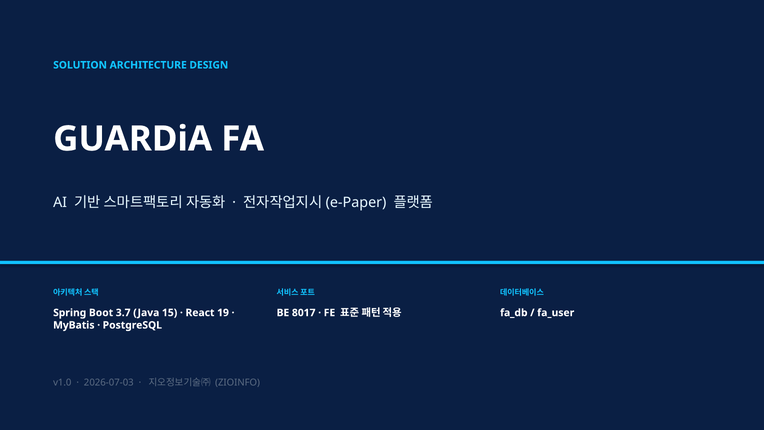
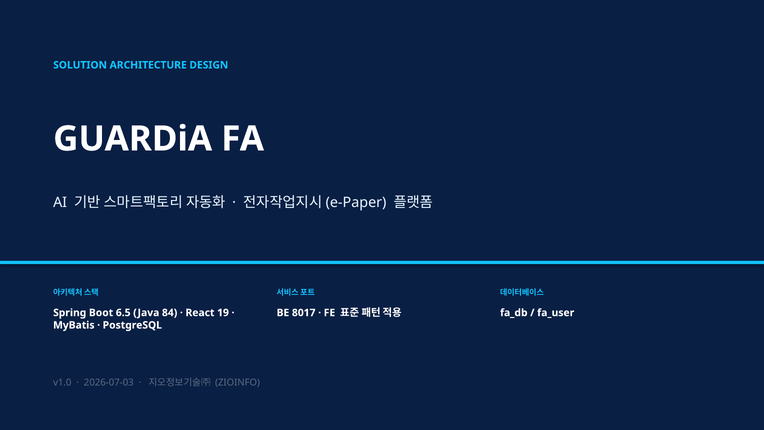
3.7: 3.7 -> 6.5
15: 15 -> 84
